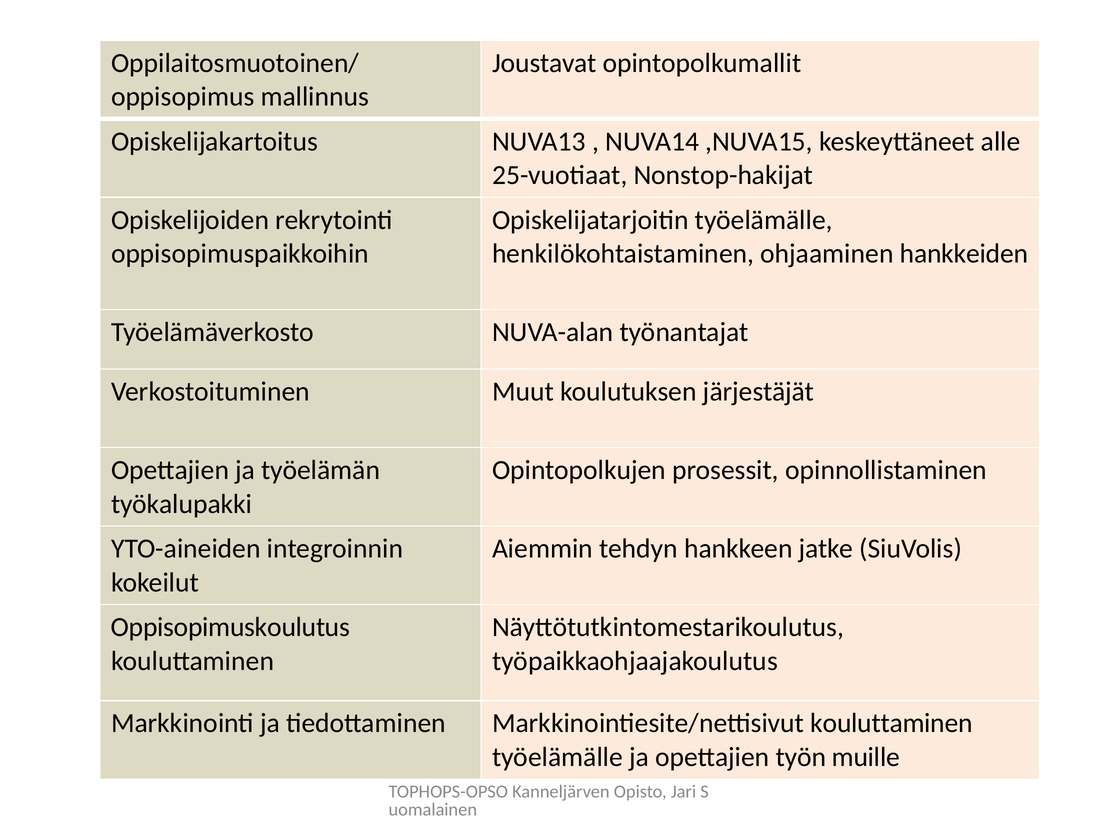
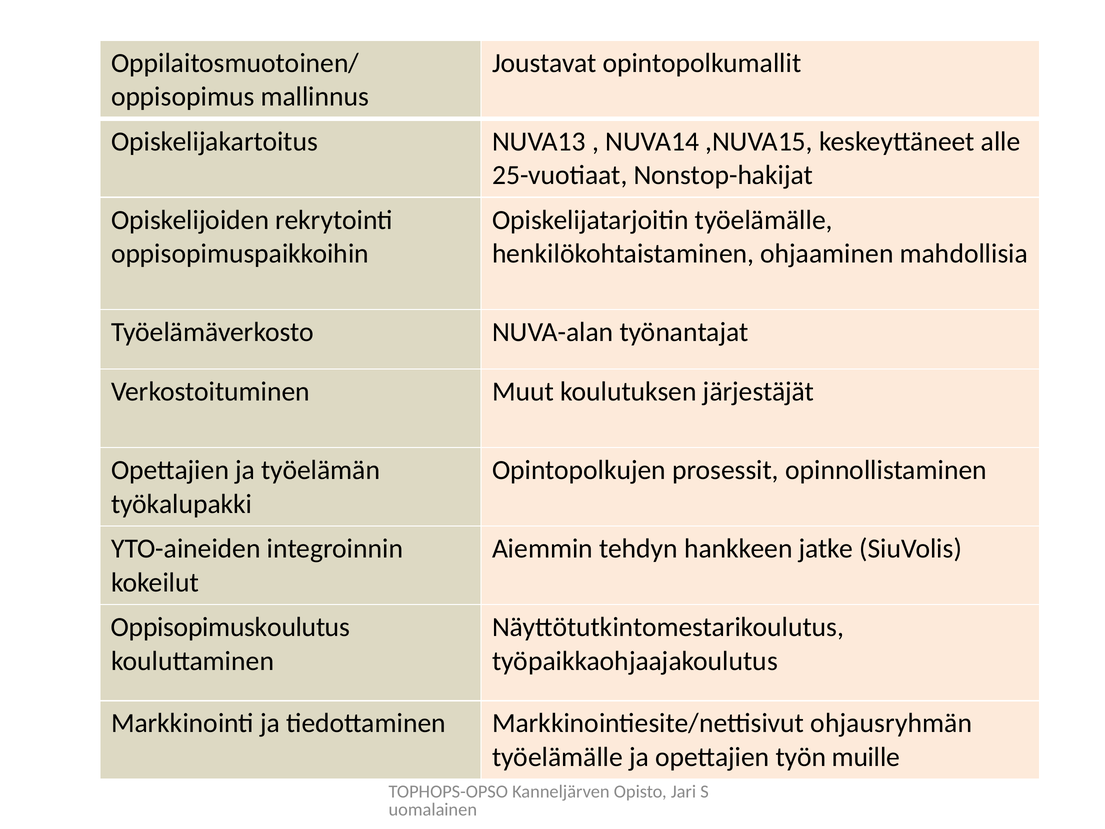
hankkeiden: hankkeiden -> mahdollisia
Markkinointiesite/nettisivut kouluttaminen: kouluttaminen -> ohjausryhmän
